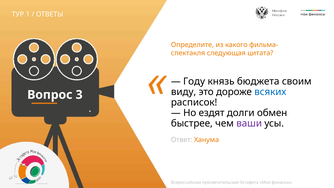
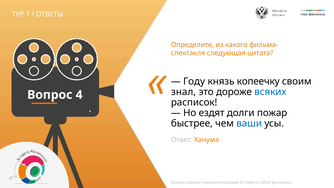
бюджета: бюджета -> копеечку
виду: виду -> знал
3: 3 -> 4
обмен: обмен -> пожар
ваши colour: purple -> blue
